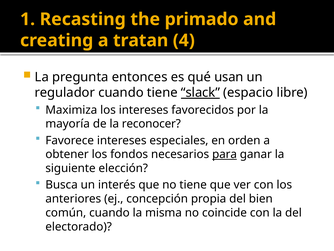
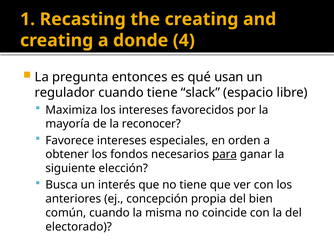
the primado: primado -> creating
tratan: tratan -> donde
slack underline: present -> none
